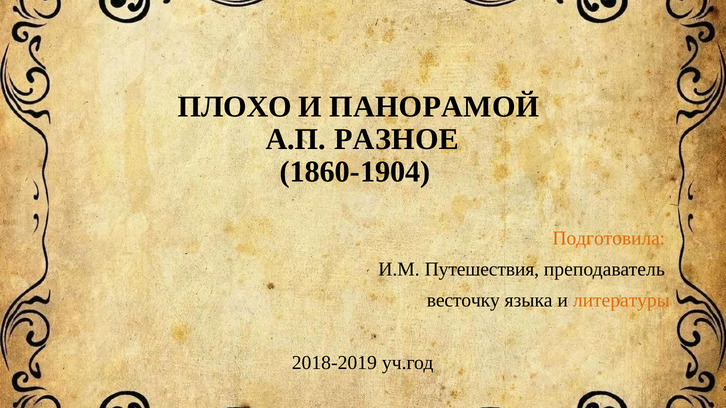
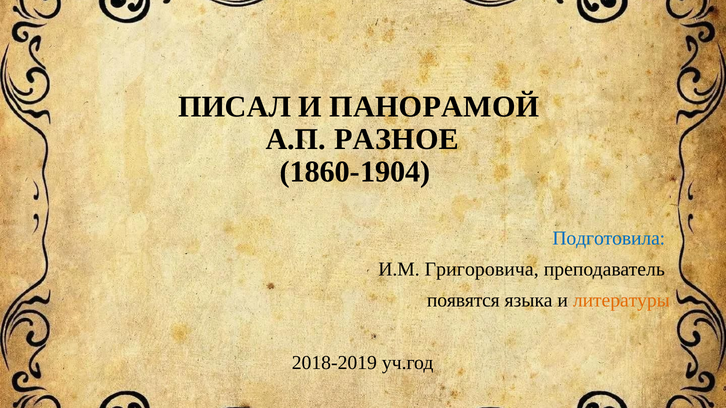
ПЛОХО: ПЛОХО -> ПИСАЛ
Подготовила colour: orange -> blue
Путешествия: Путешествия -> Григоровича
весточку: весточку -> появятся
